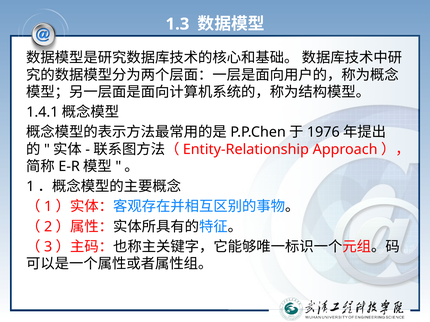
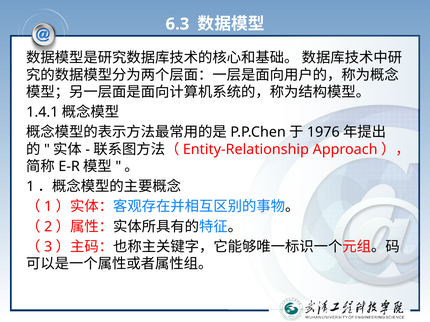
1.3: 1.3 -> 6.3
